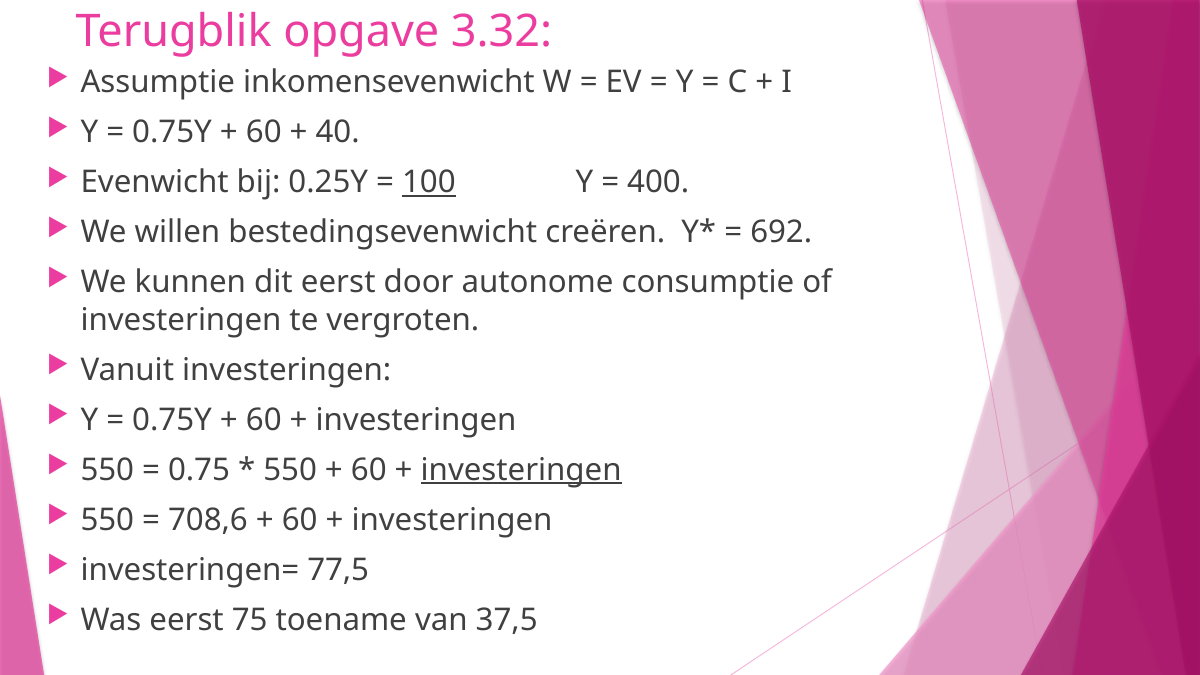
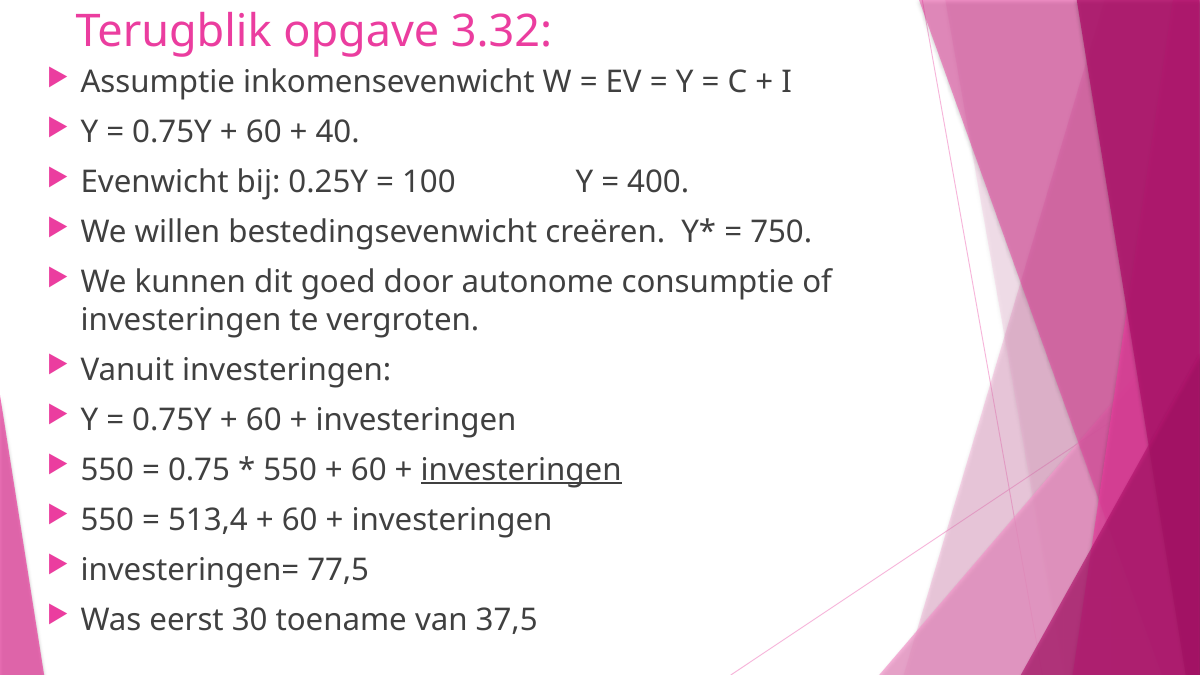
100 underline: present -> none
692: 692 -> 750
dit eerst: eerst -> goed
708,6: 708,6 -> 513,4
75: 75 -> 30
